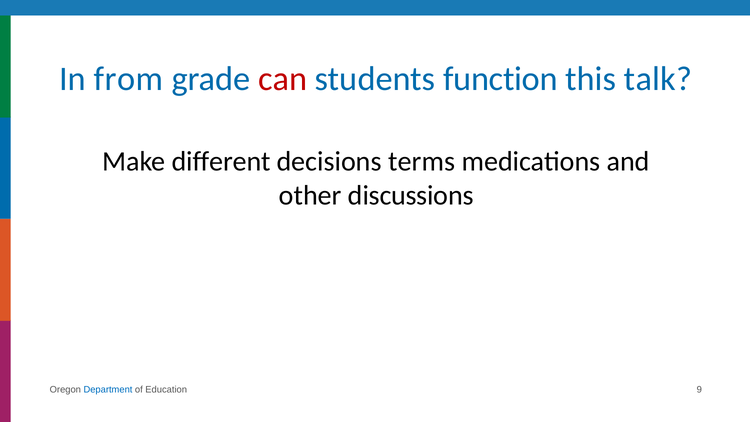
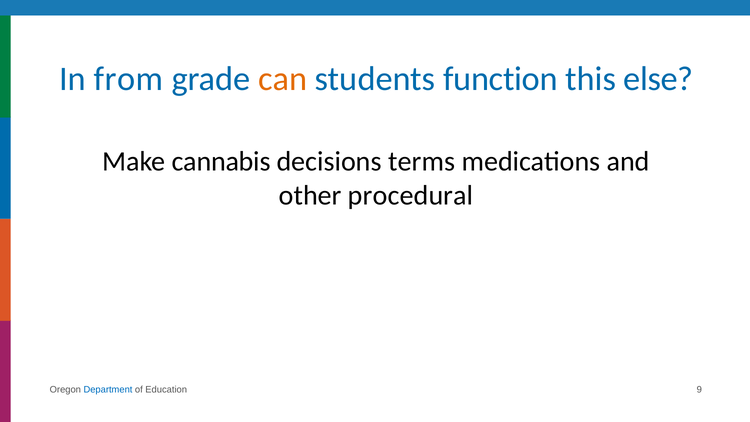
can colour: red -> orange
talk: talk -> else
different: different -> cannabis
discussions: discussions -> procedural
